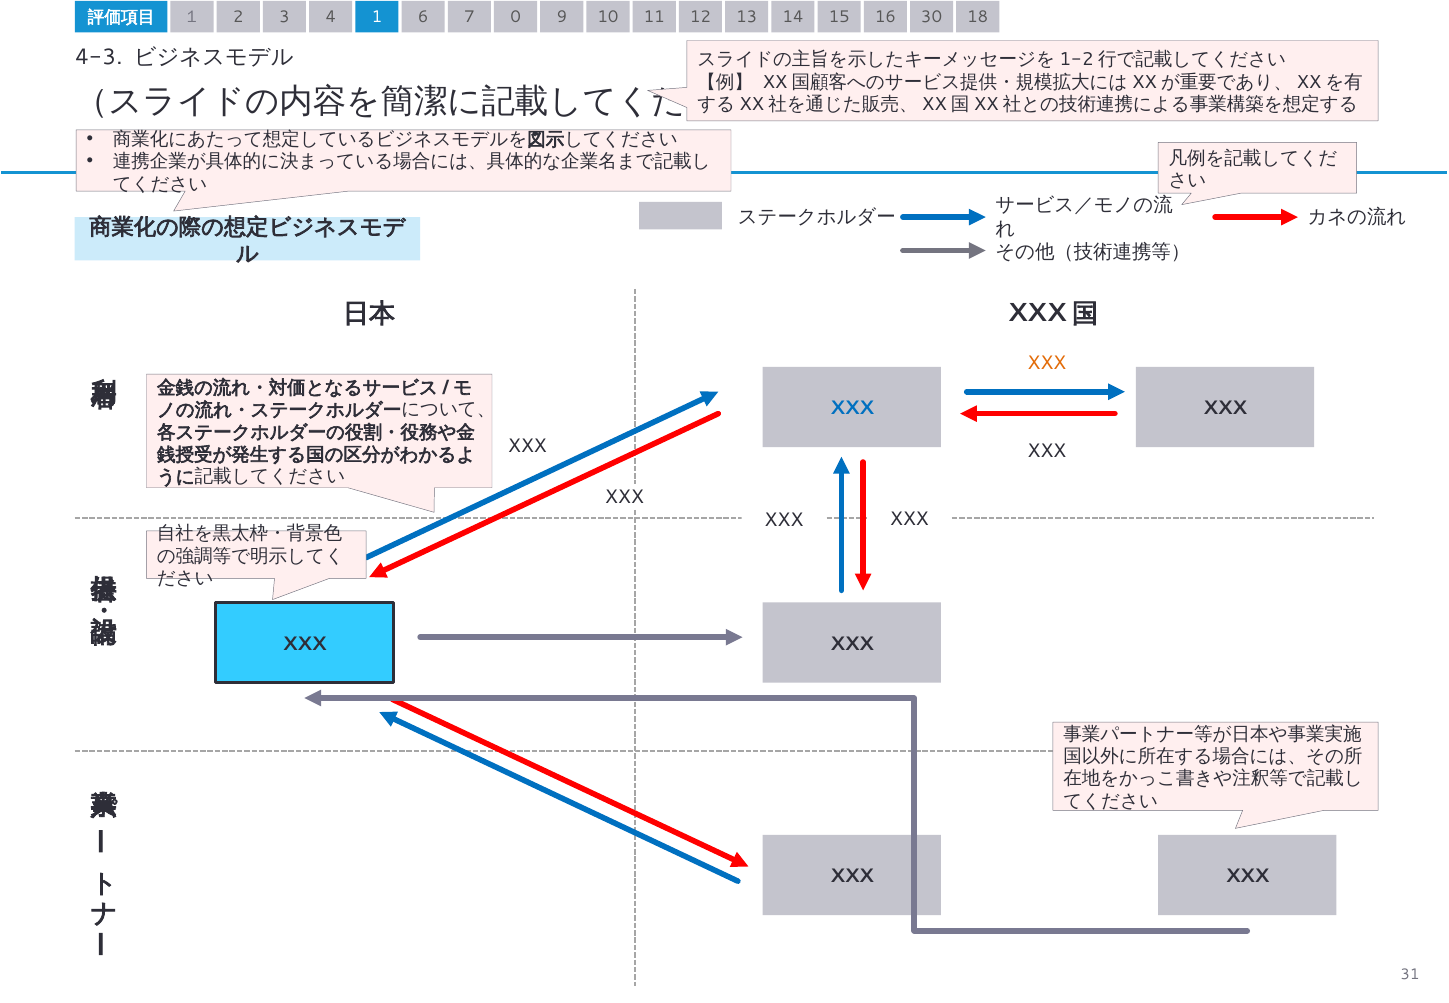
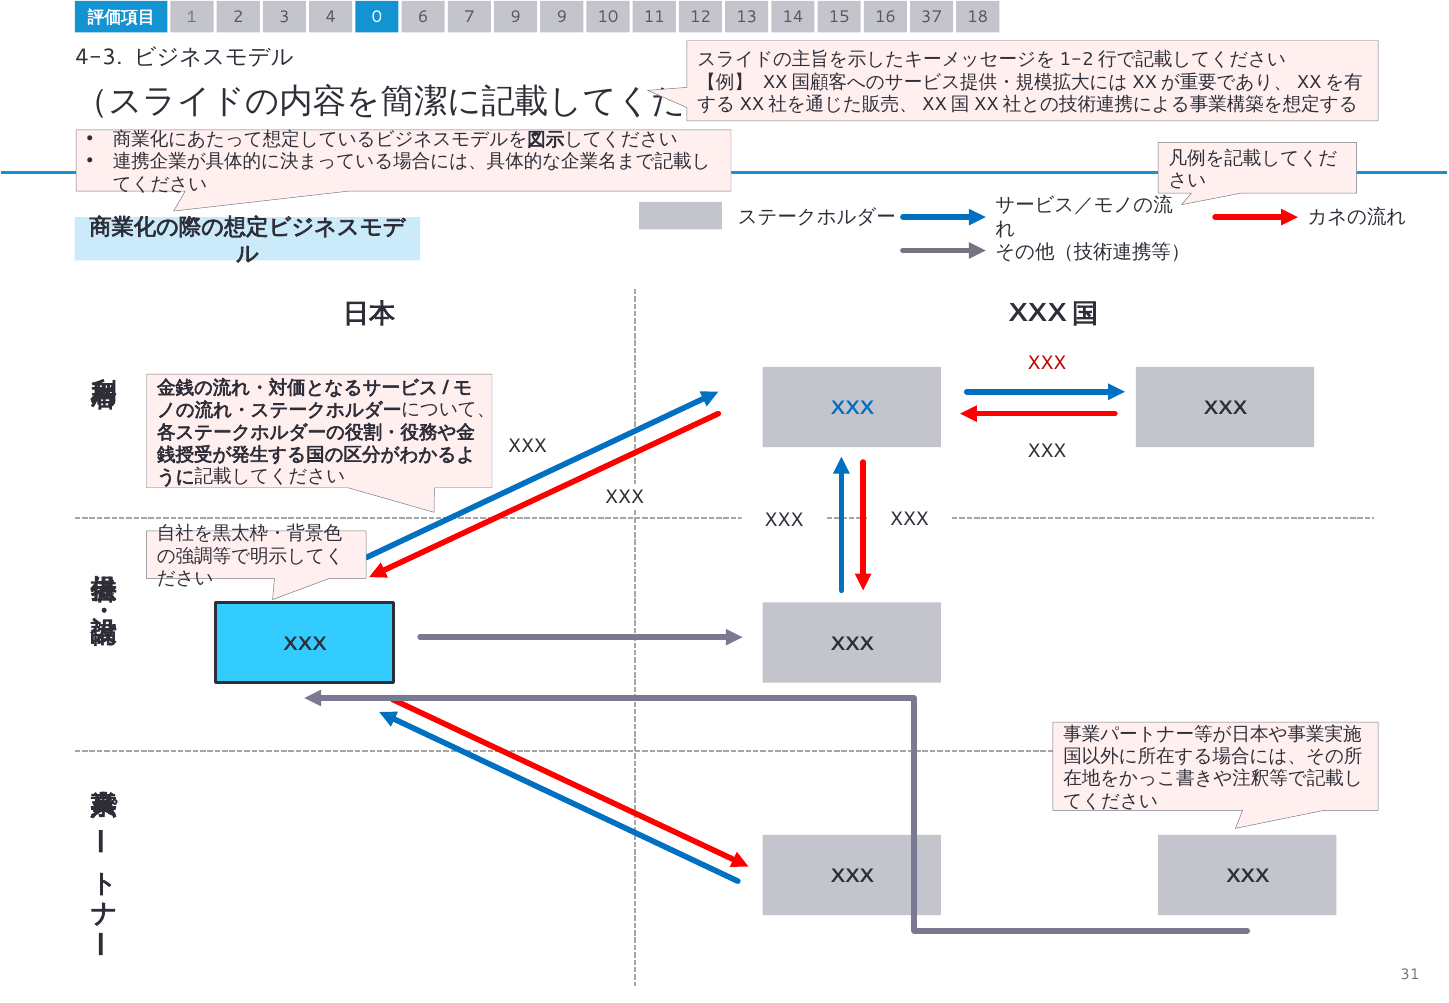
1: 1 -> 0
7 0: 0 -> 9
30: 30 -> 37
XXX at (1047, 364) colour: orange -> red
